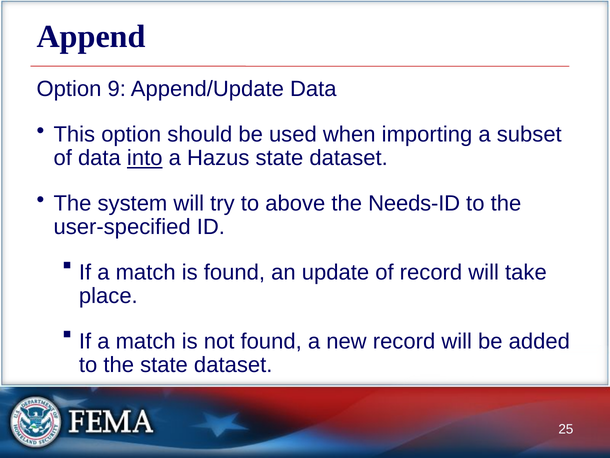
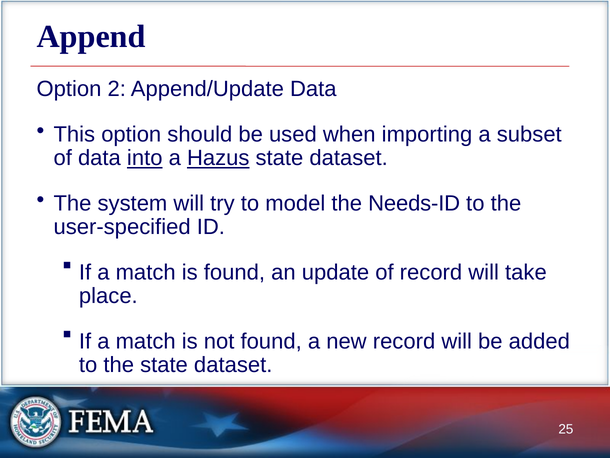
9: 9 -> 2
Hazus underline: none -> present
above: above -> model
